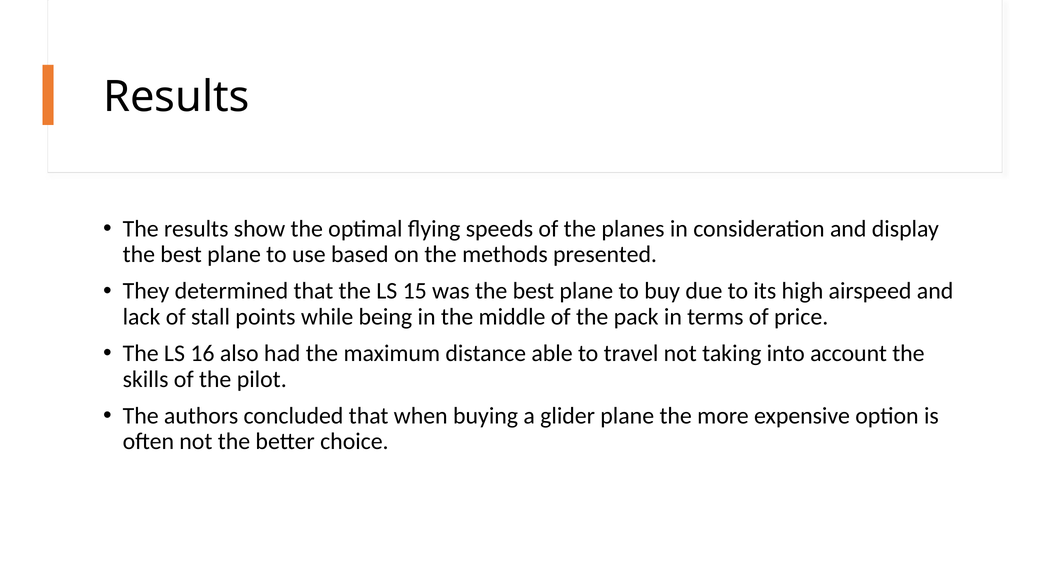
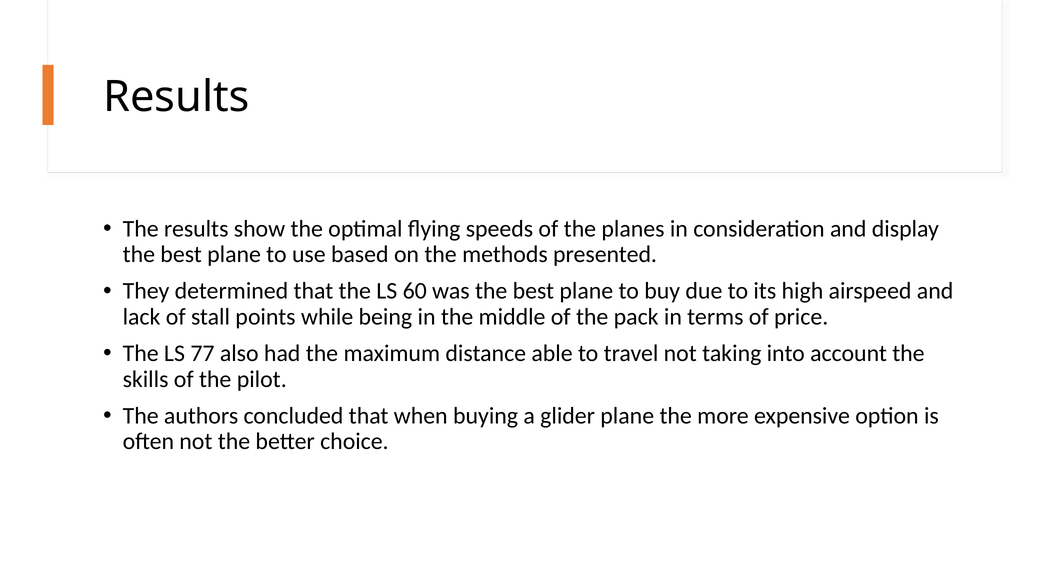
15: 15 -> 60
16: 16 -> 77
